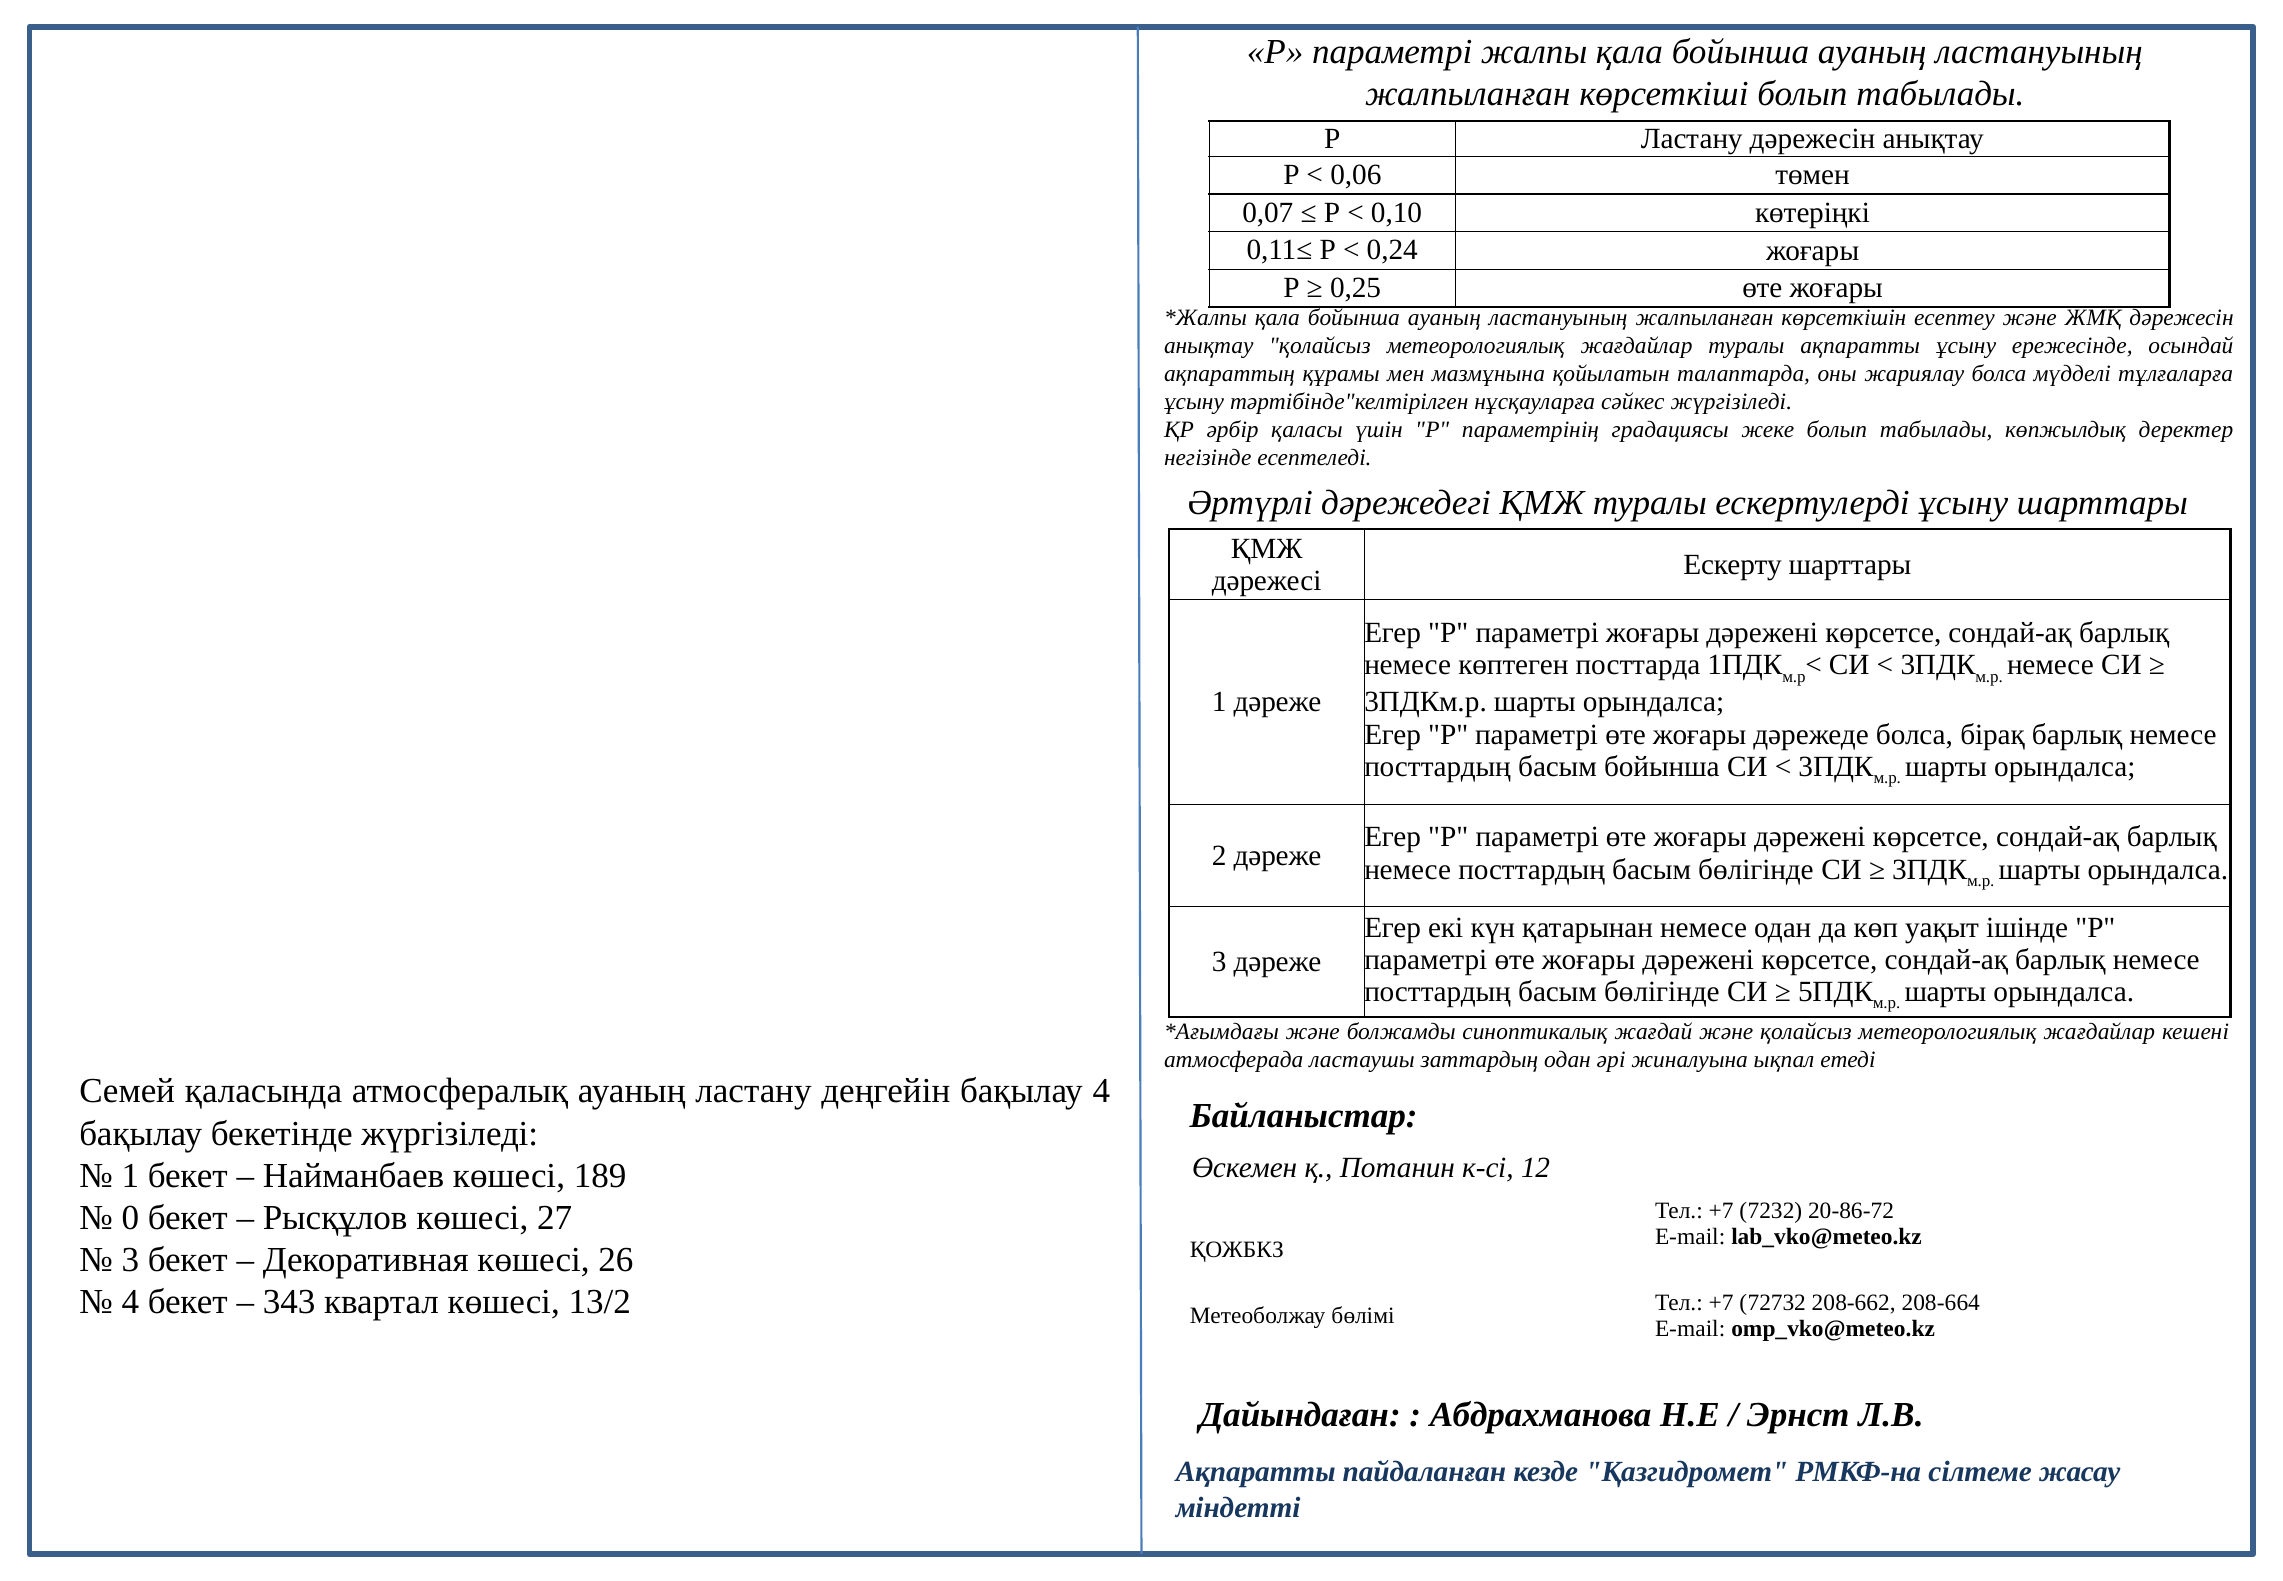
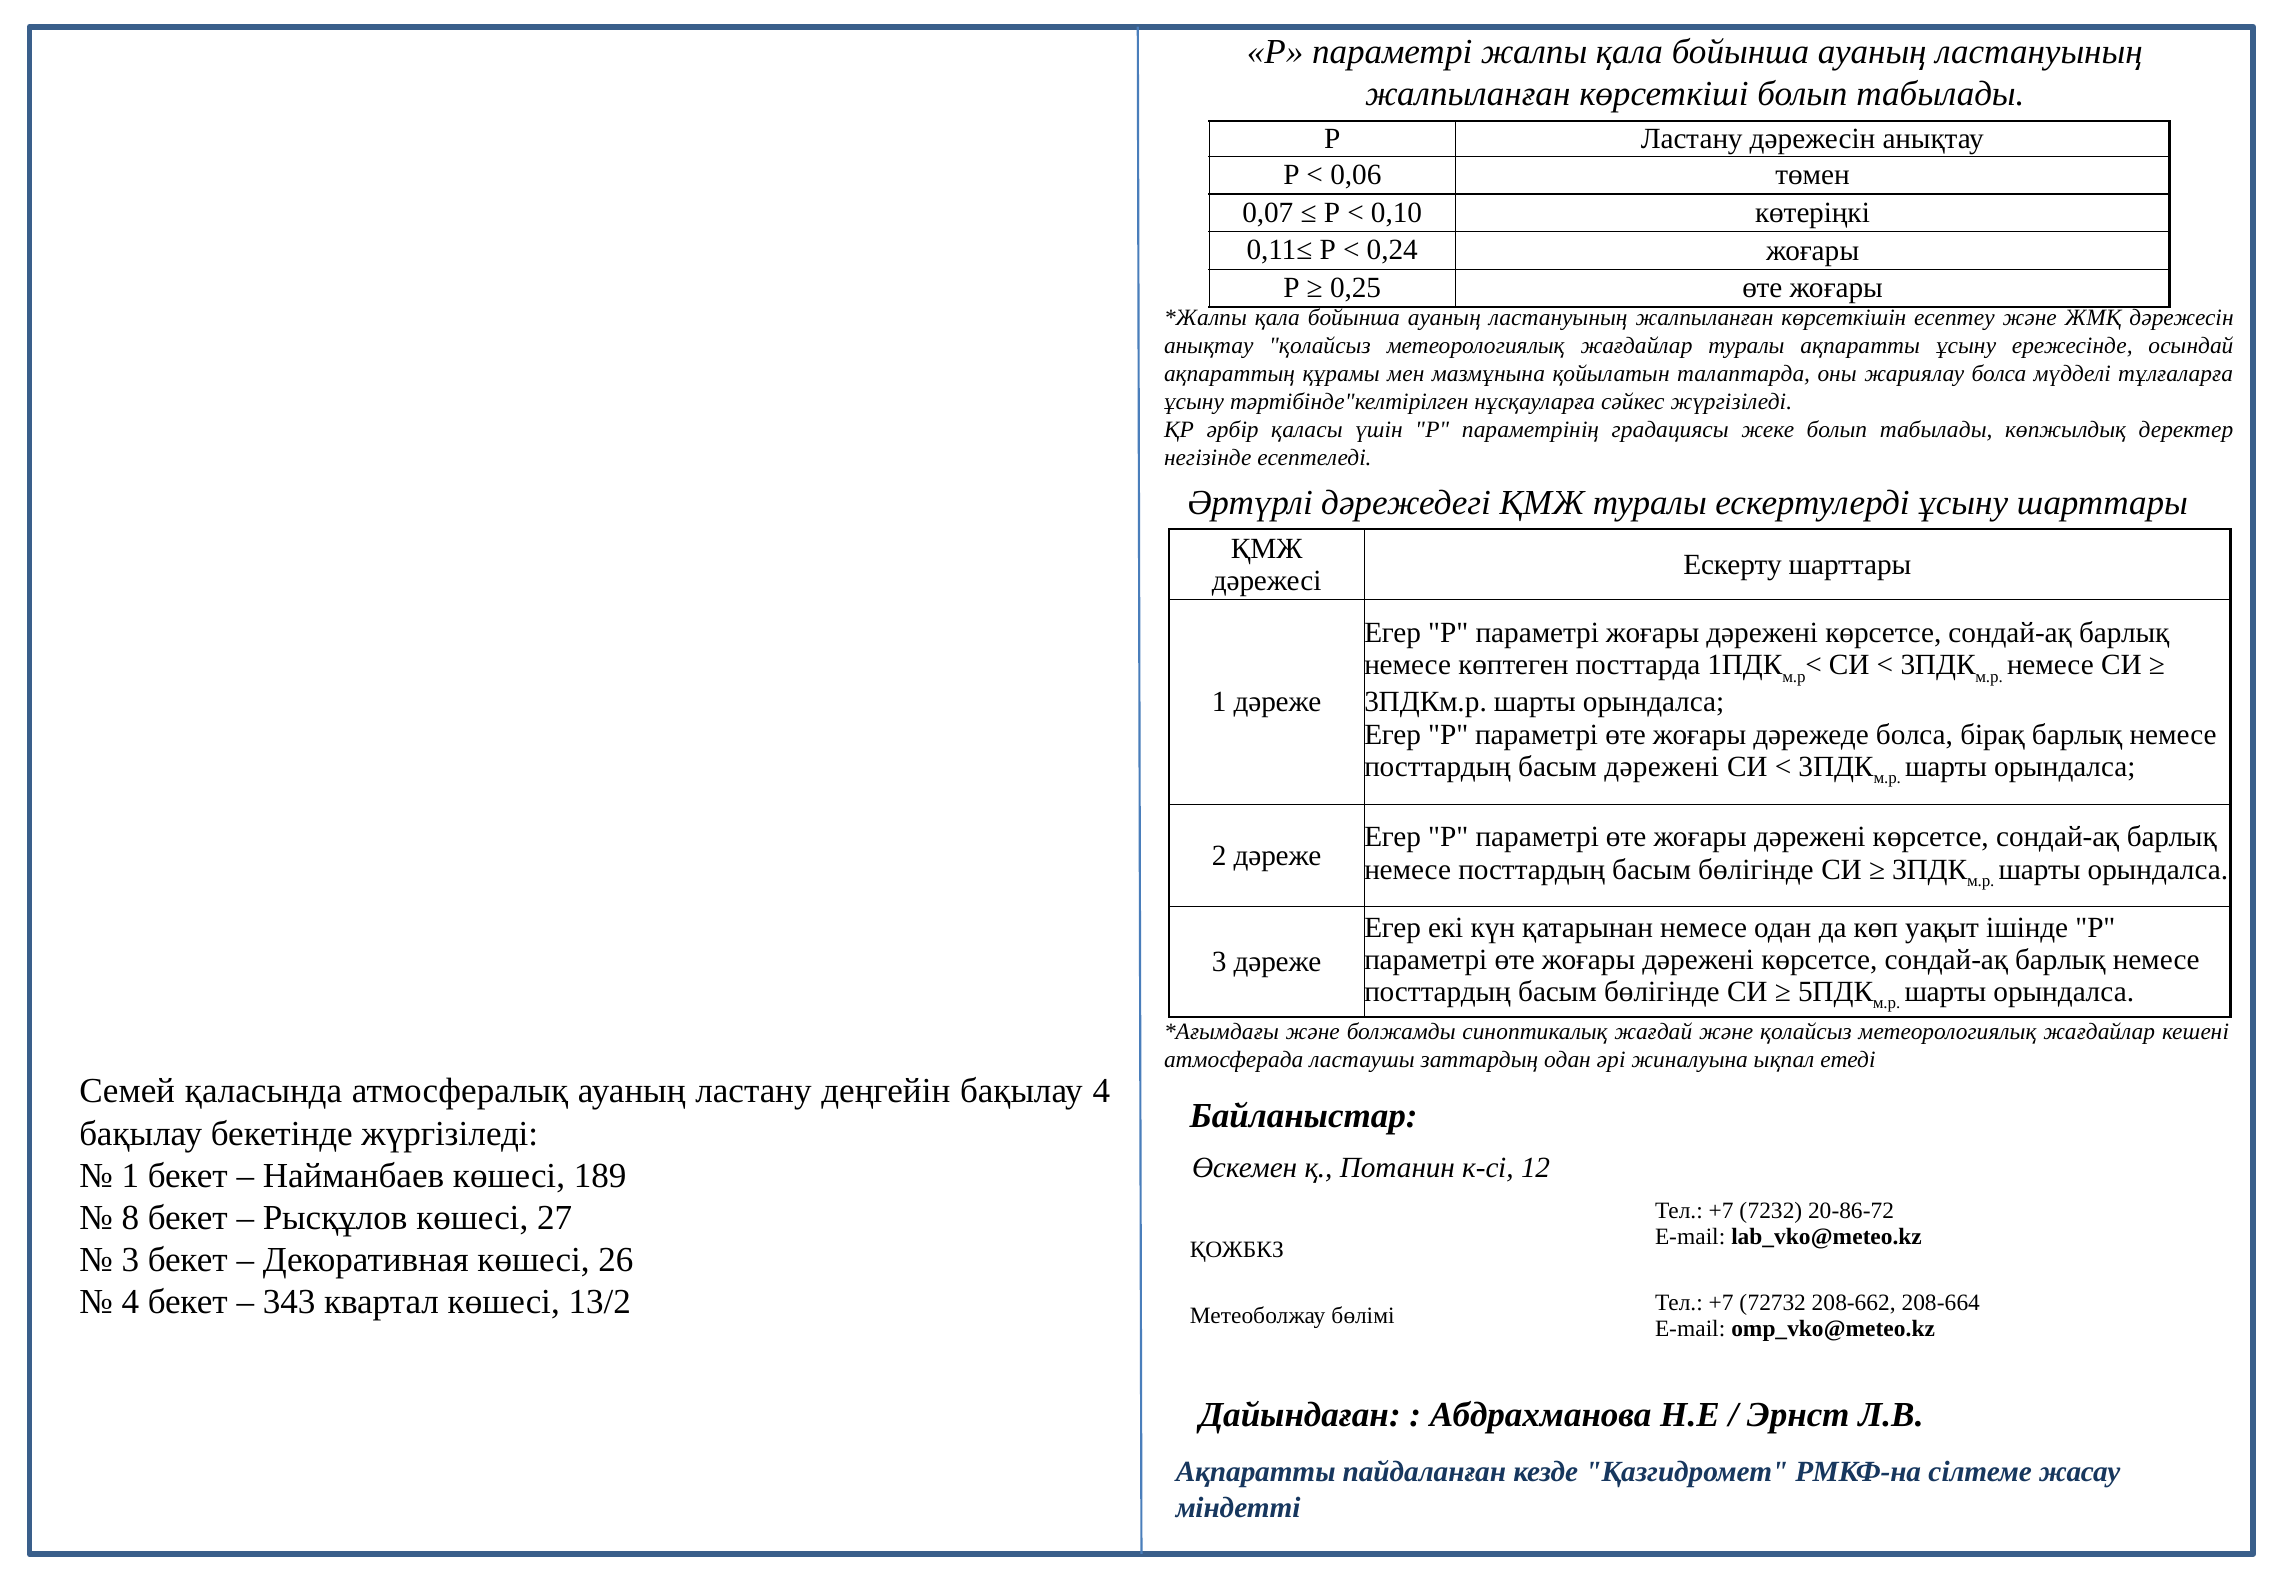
басым бойынша: бойынша -> дәрежені
0: 0 -> 8
